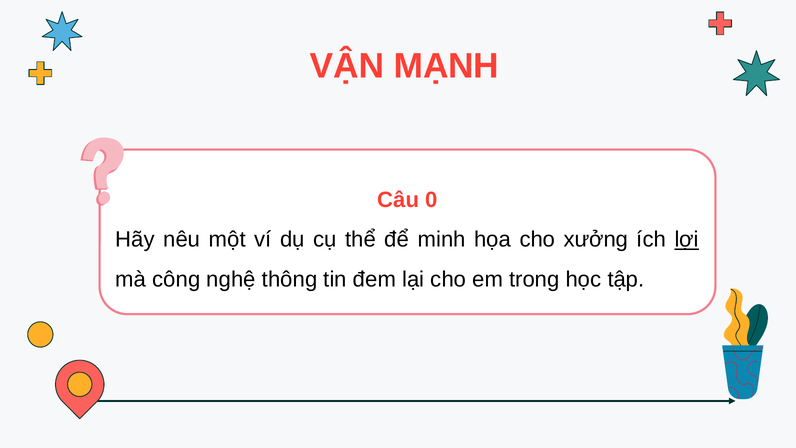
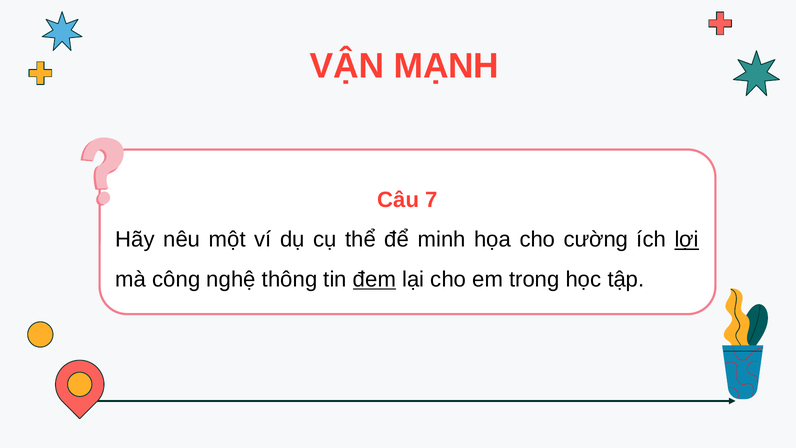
0: 0 -> 7
xưởng: xưởng -> cường
đem underline: none -> present
